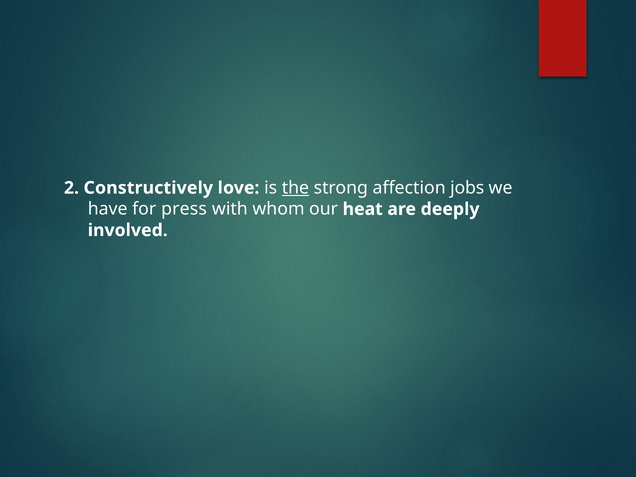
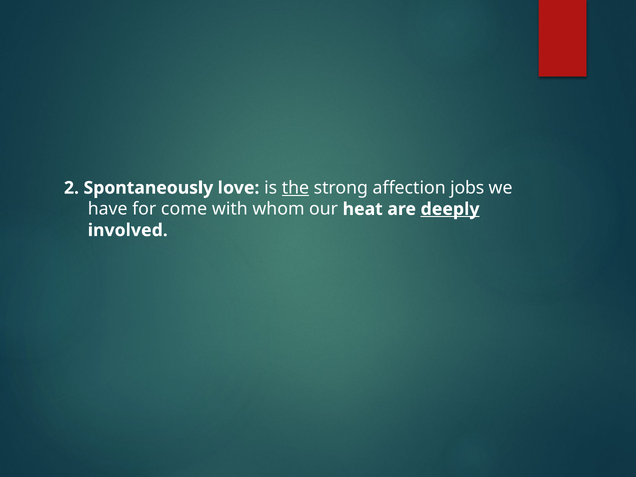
Constructively: Constructively -> Spontaneously
press: press -> come
deeply underline: none -> present
